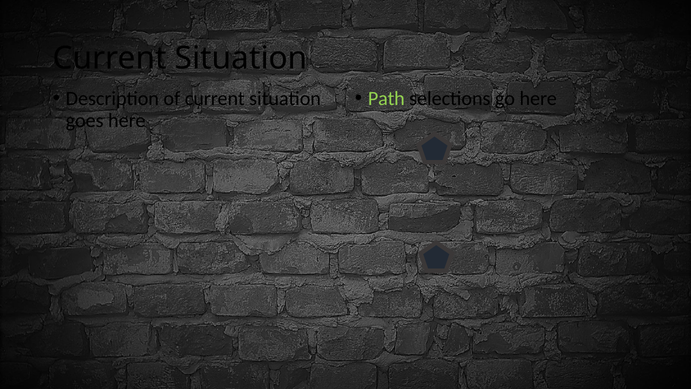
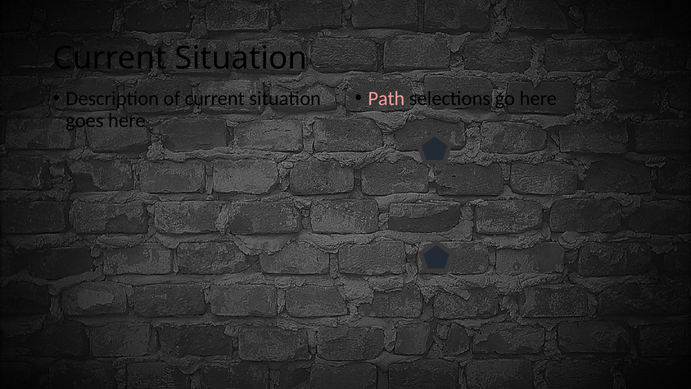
Path colour: light green -> pink
